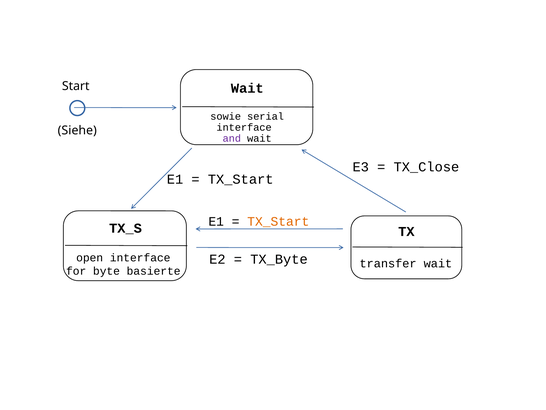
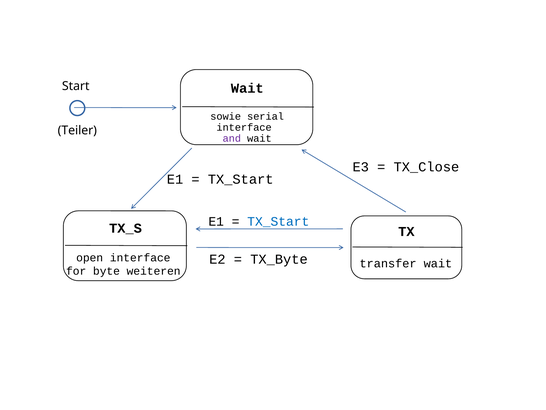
Siehe: Siehe -> Teiler
TX_Start at (278, 221) colour: orange -> blue
basierte: basierte -> weiteren
